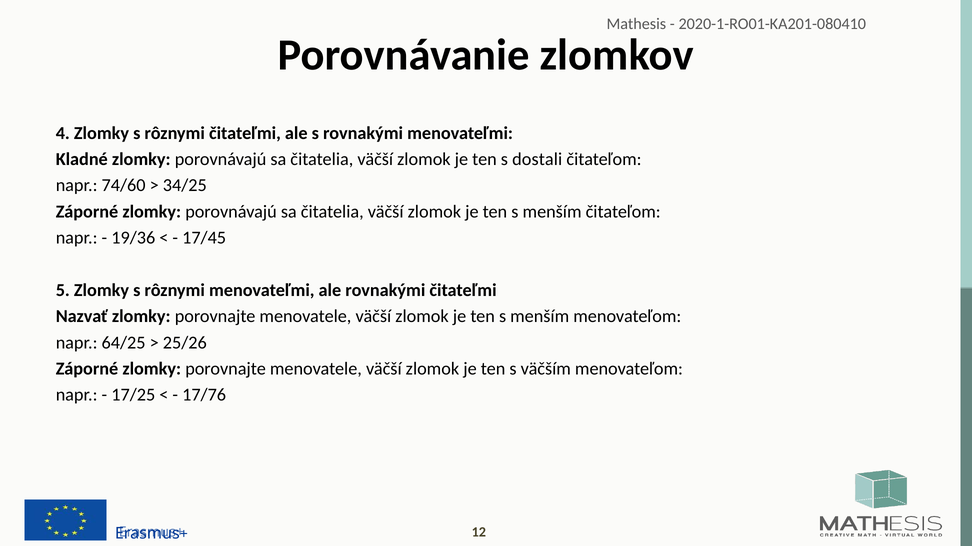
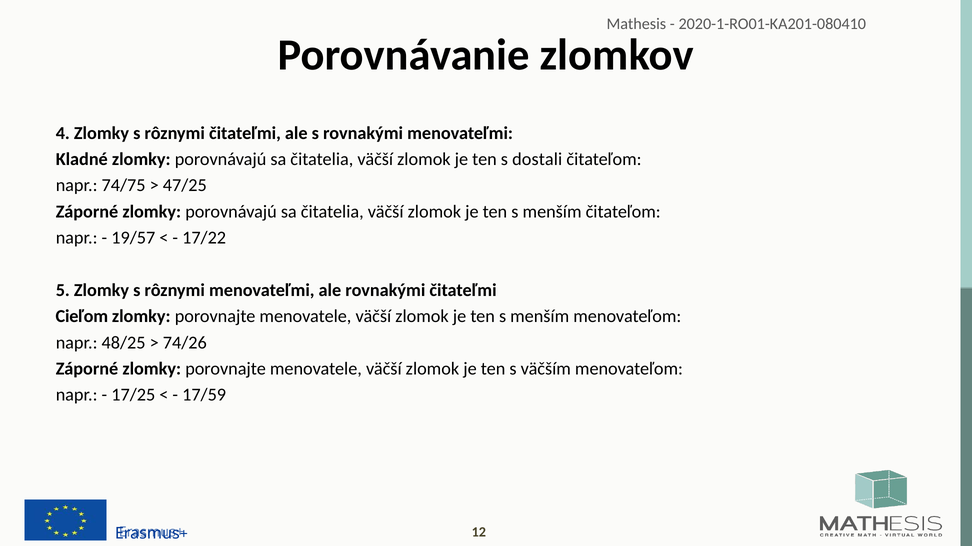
74/60: 74/60 -> 74/75
34/25: 34/25 -> 47/25
19/36: 19/36 -> 19/57
17/45: 17/45 -> 17/22
Nazvať: Nazvať -> Cieľom
64/25: 64/25 -> 48/25
25/26: 25/26 -> 74/26
17/76: 17/76 -> 17/59
